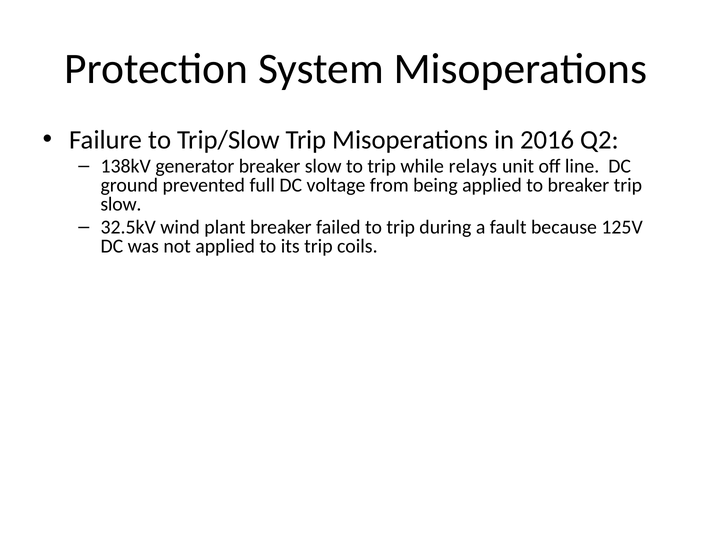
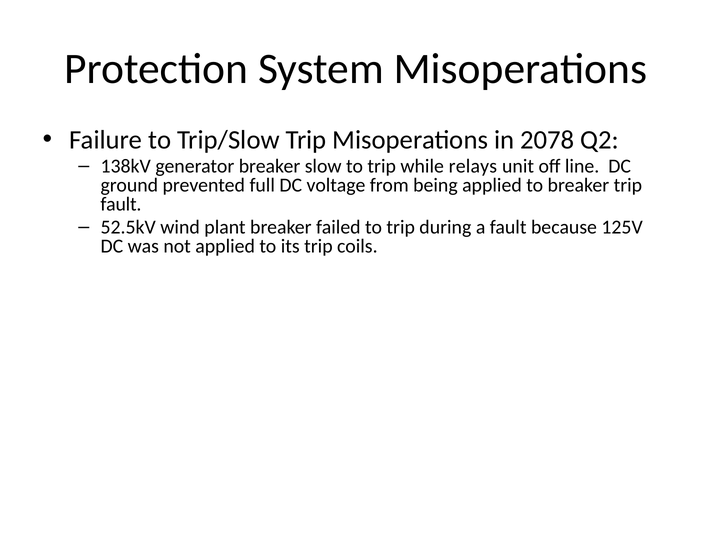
2016: 2016 -> 2078
slow at (121, 204): slow -> fault
32.5kV: 32.5kV -> 52.5kV
